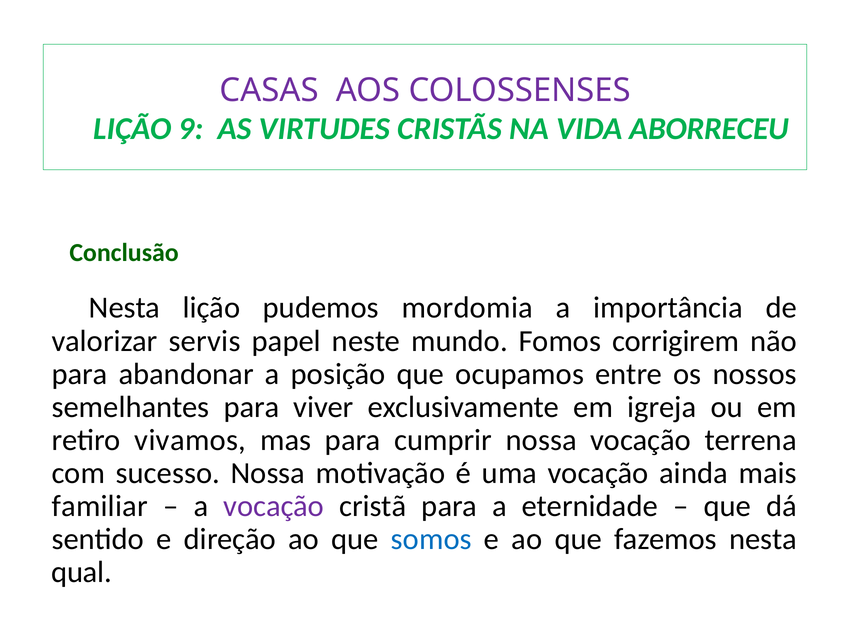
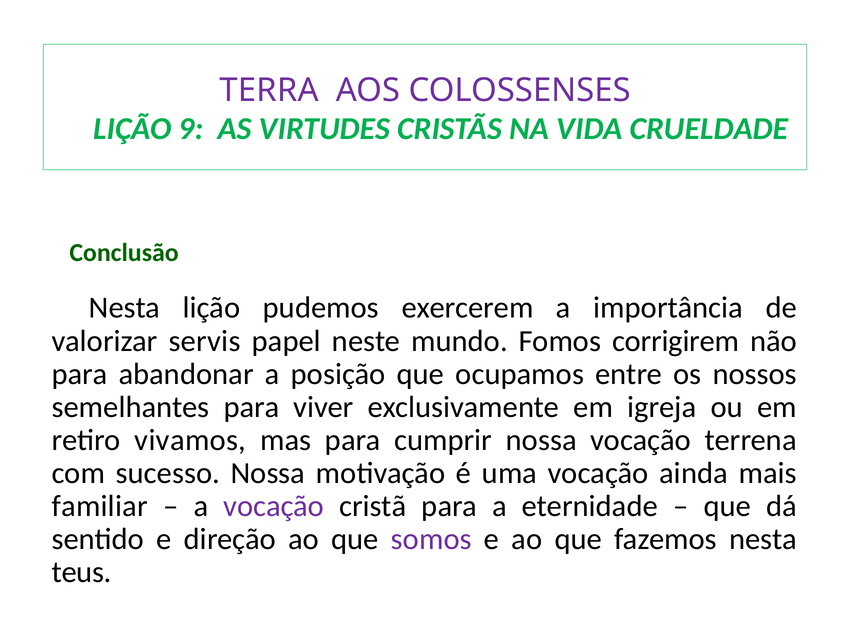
CASAS: CASAS -> TERRA
ABORRECEU: ABORRECEU -> CRUELDADE
mordomia: mordomia -> exercerem
somos colour: blue -> purple
qual: qual -> teus
